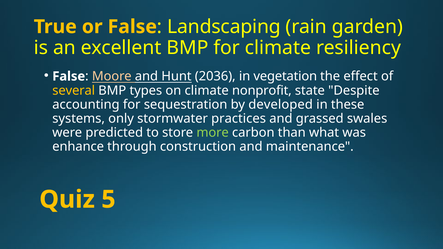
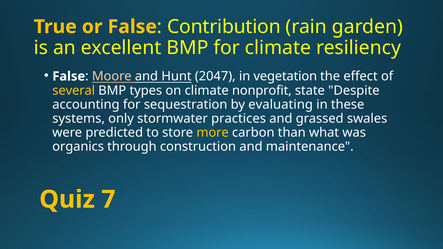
Landscaping: Landscaping -> Contribution
2036: 2036 -> 2047
developed: developed -> evaluating
more colour: light green -> yellow
enhance: enhance -> organics
5: 5 -> 7
